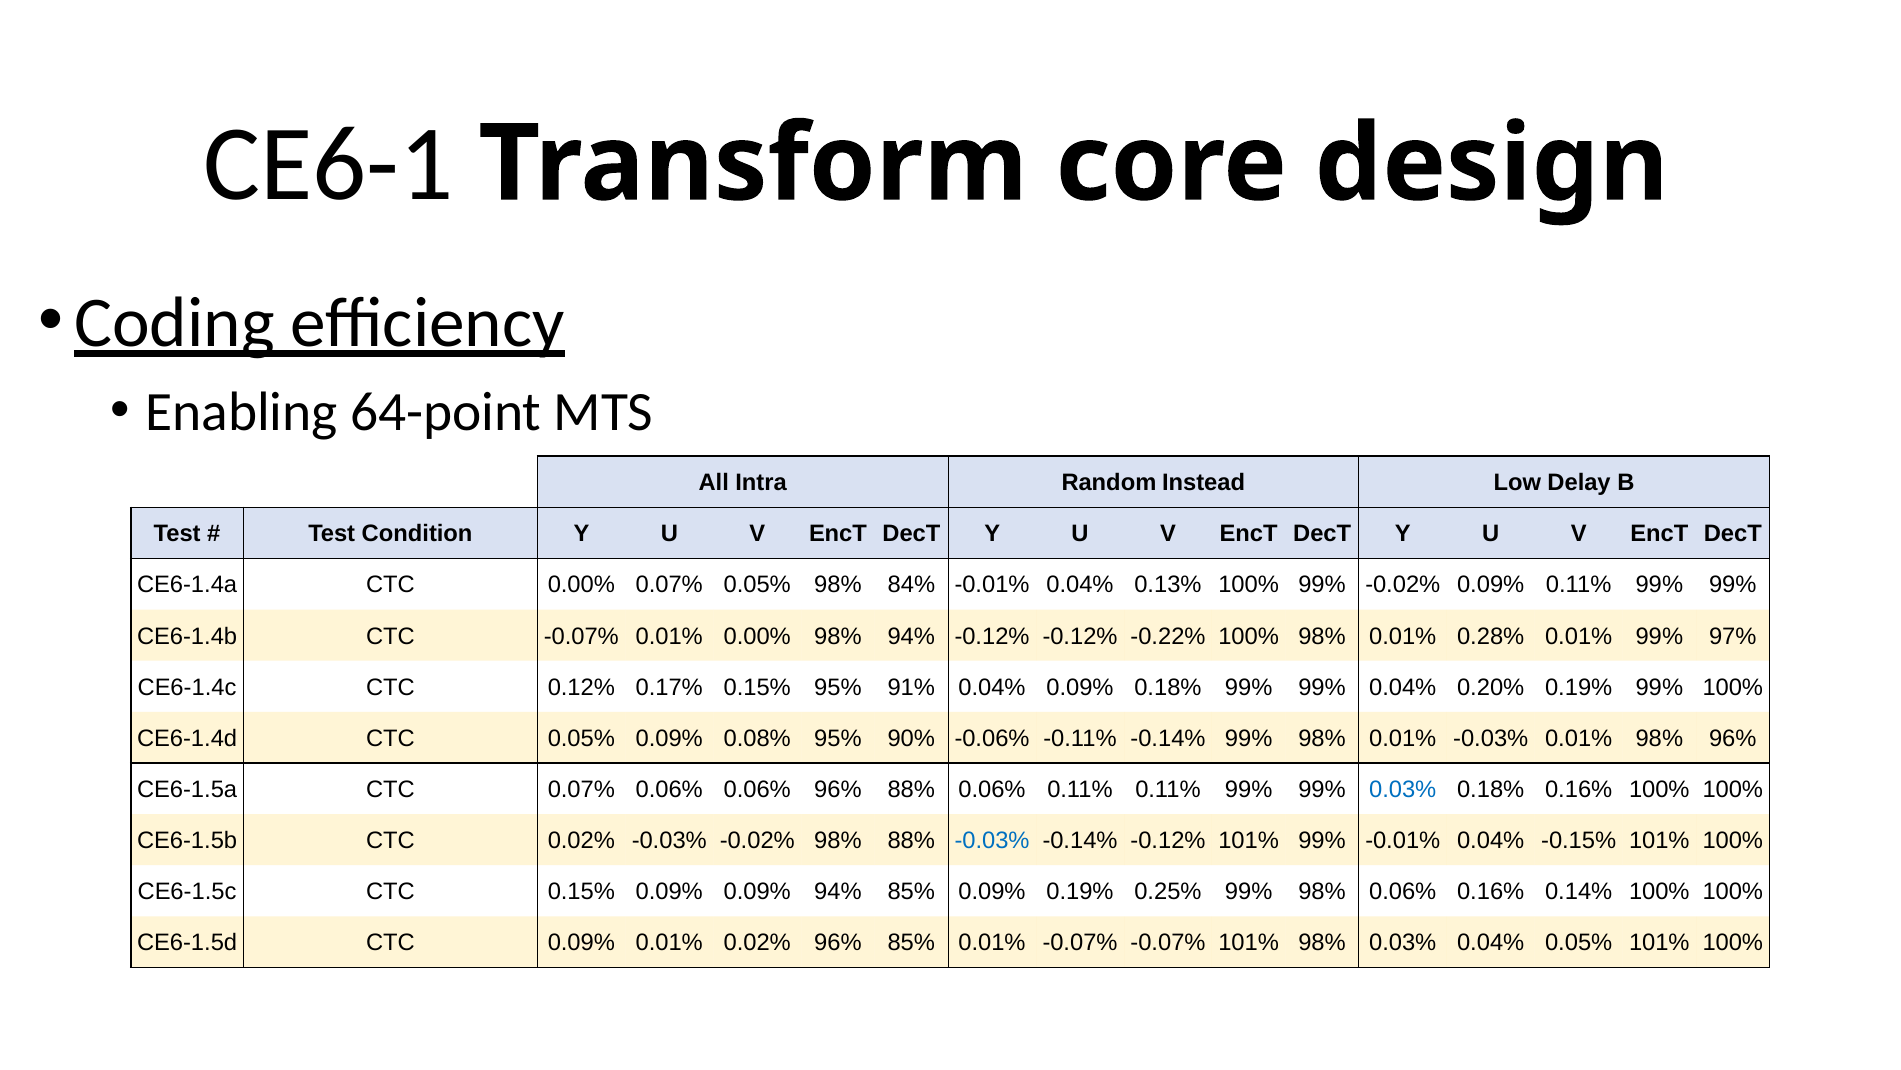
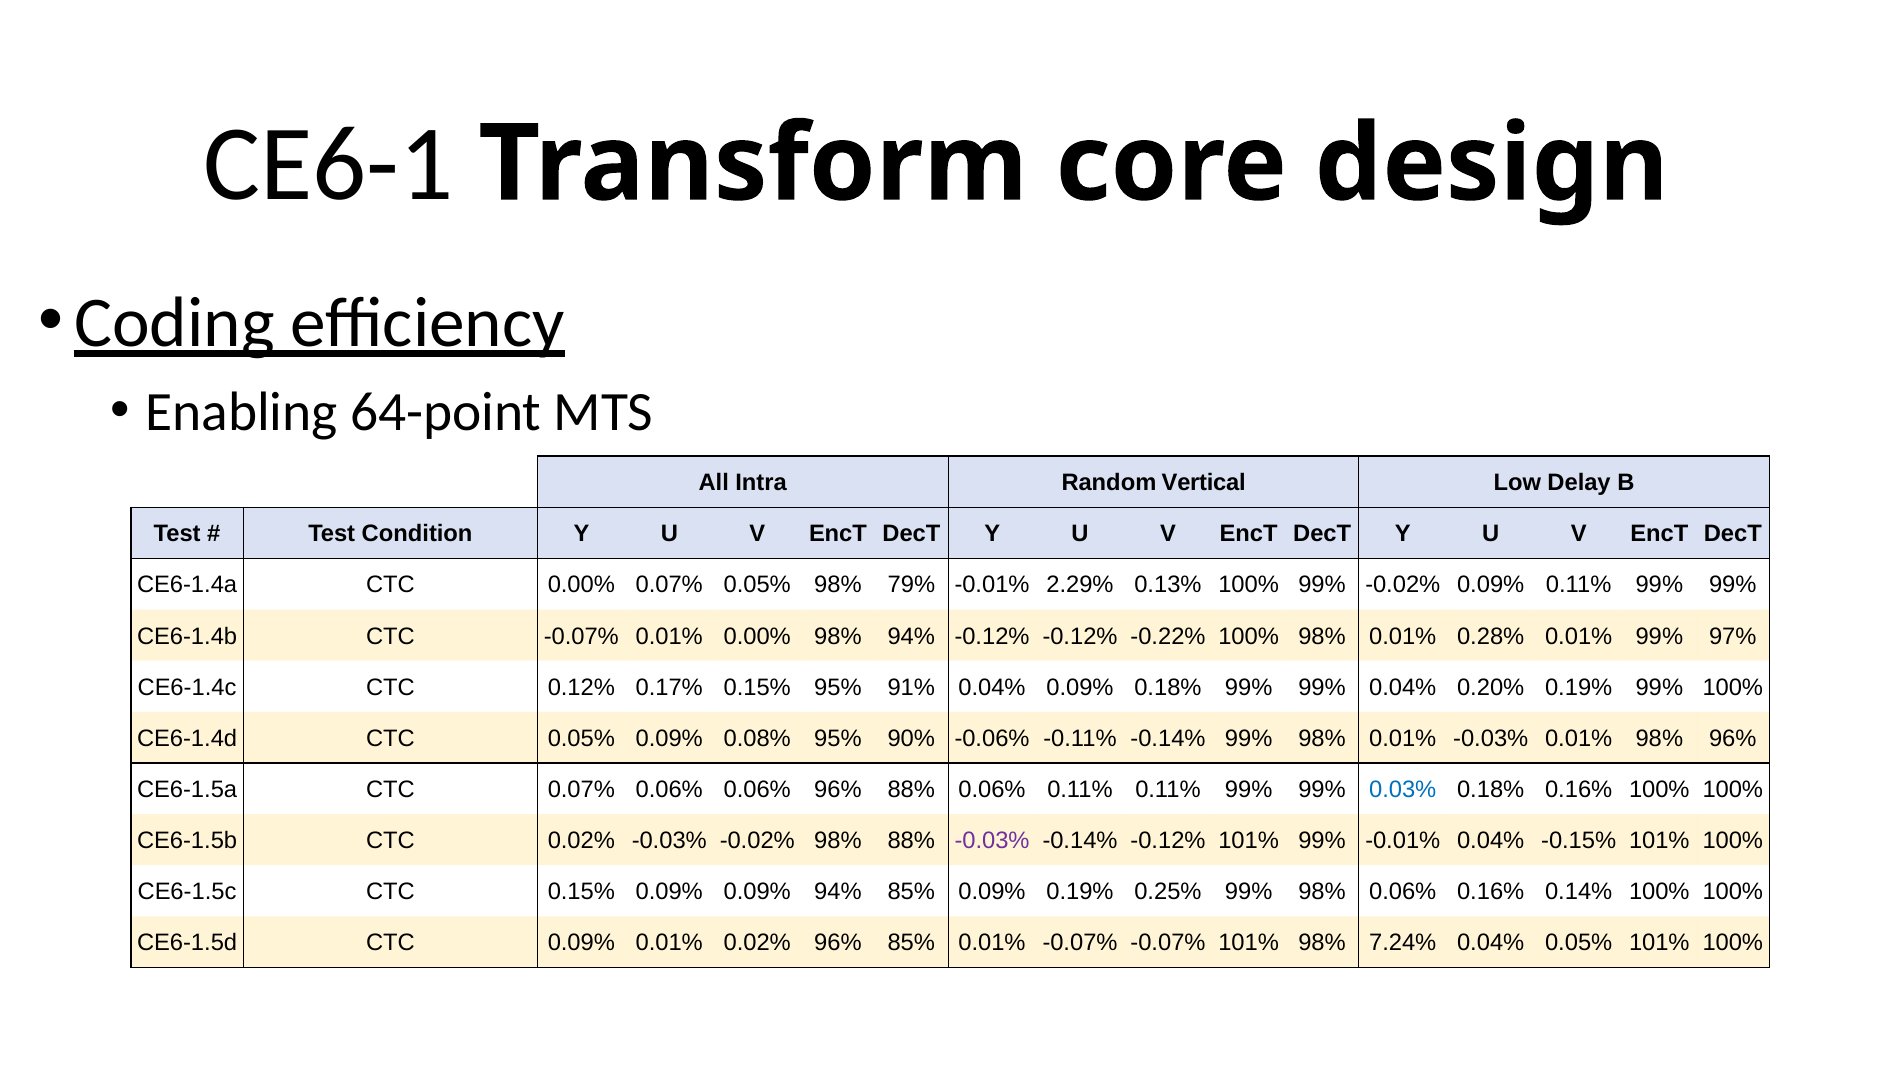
Instead: Instead -> Vertical
84%: 84% -> 79%
0.04% at (1080, 585): 0.04% -> 2.29%
-0.03% at (992, 840) colour: blue -> purple
98% 0.03%: 0.03% -> 7.24%
